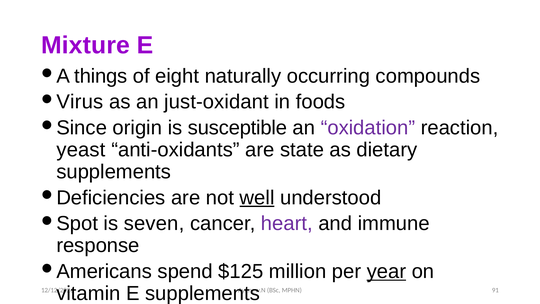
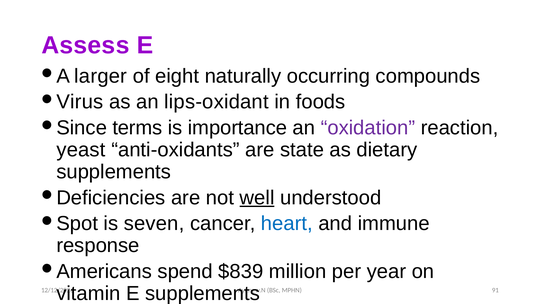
Mixture: Mixture -> Assess
things: things -> larger
just-oxidant: just-oxidant -> lips-oxidant
origin: origin -> terms
susceptible: susceptible -> importance
heart colour: purple -> blue
$125: $125 -> $839
year underline: present -> none
